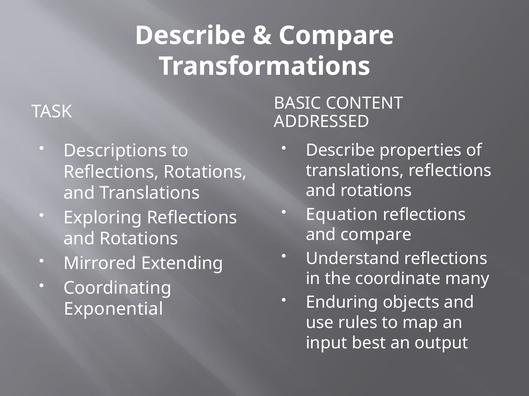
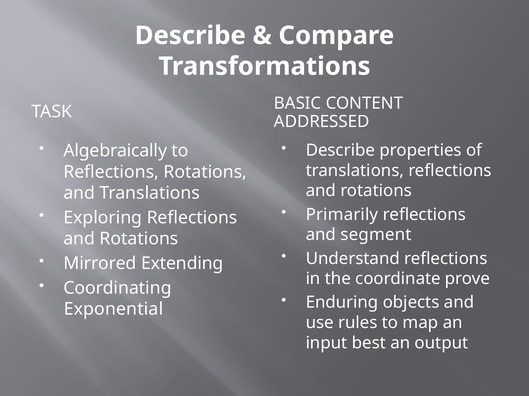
Descriptions: Descriptions -> Algebraically
Equation: Equation -> Primarily
and compare: compare -> segment
many: many -> prove
